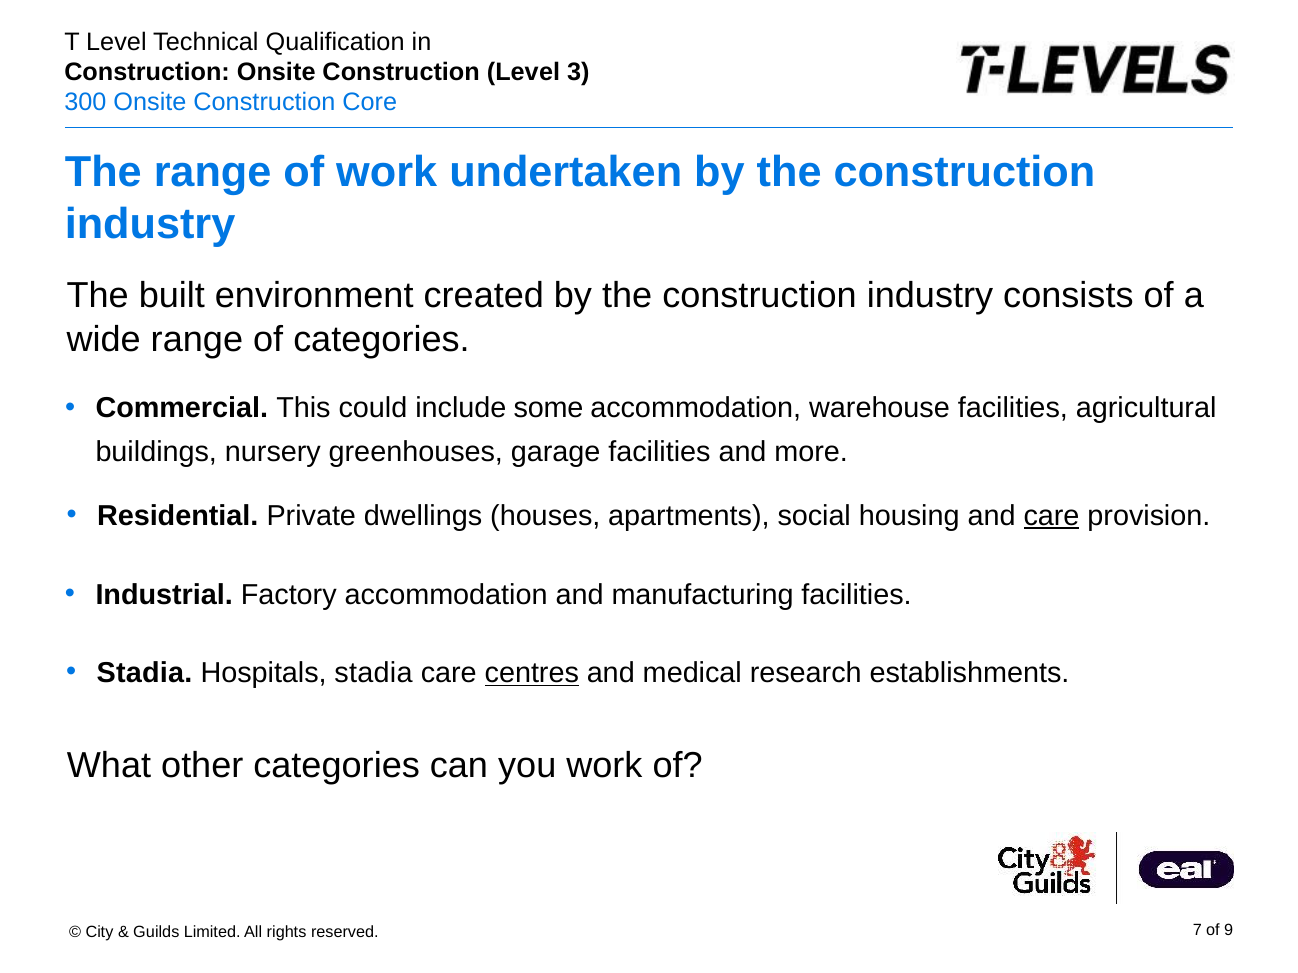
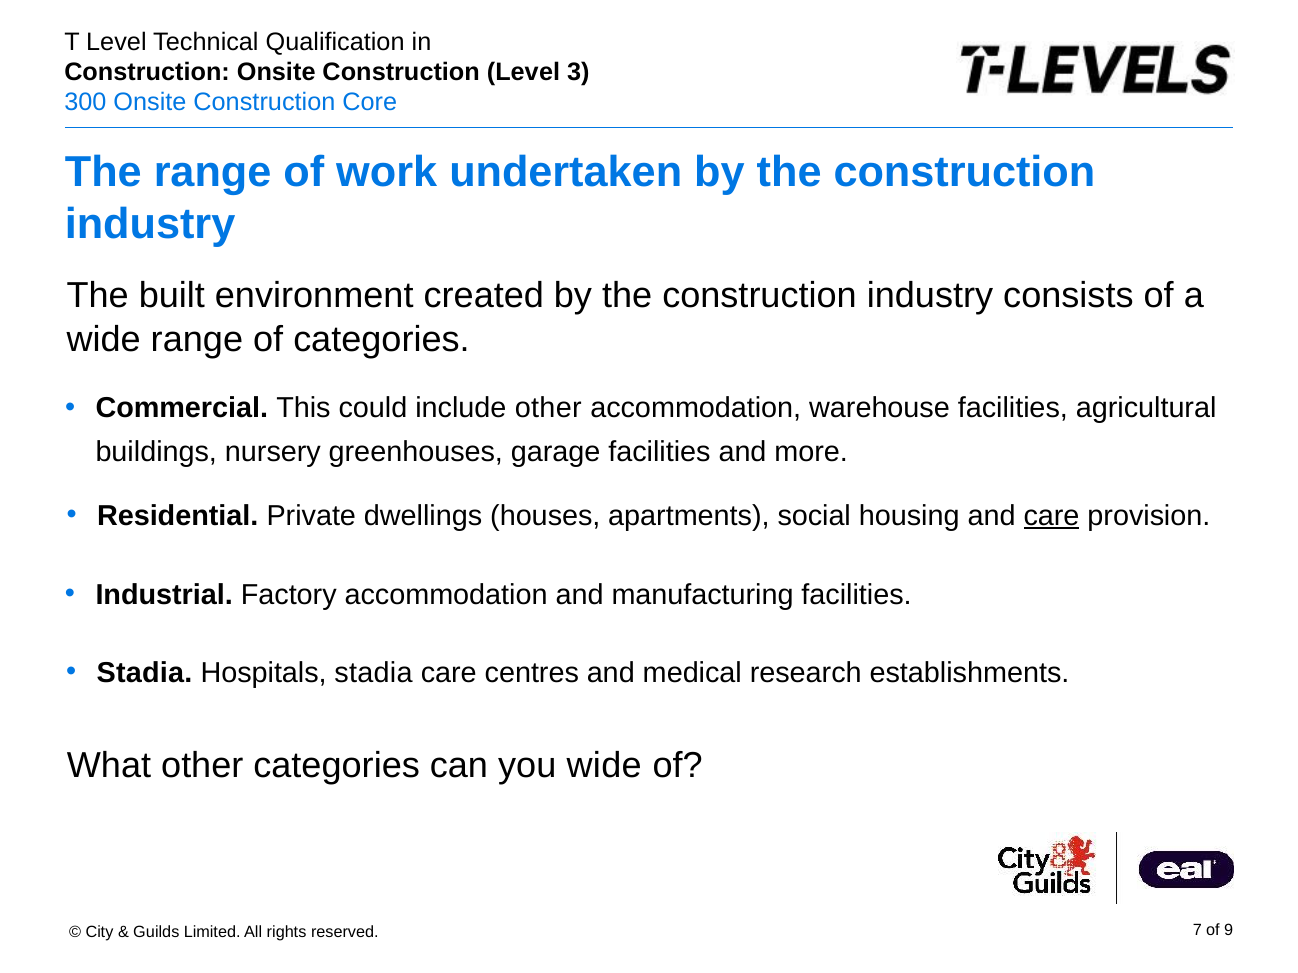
include some: some -> other
centres underline: present -> none
you work: work -> wide
